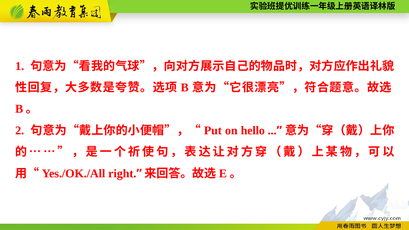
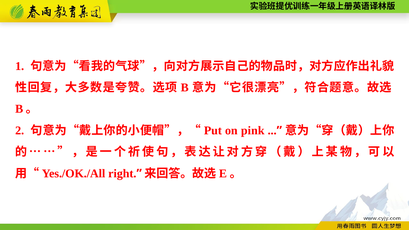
hello: hello -> pink
